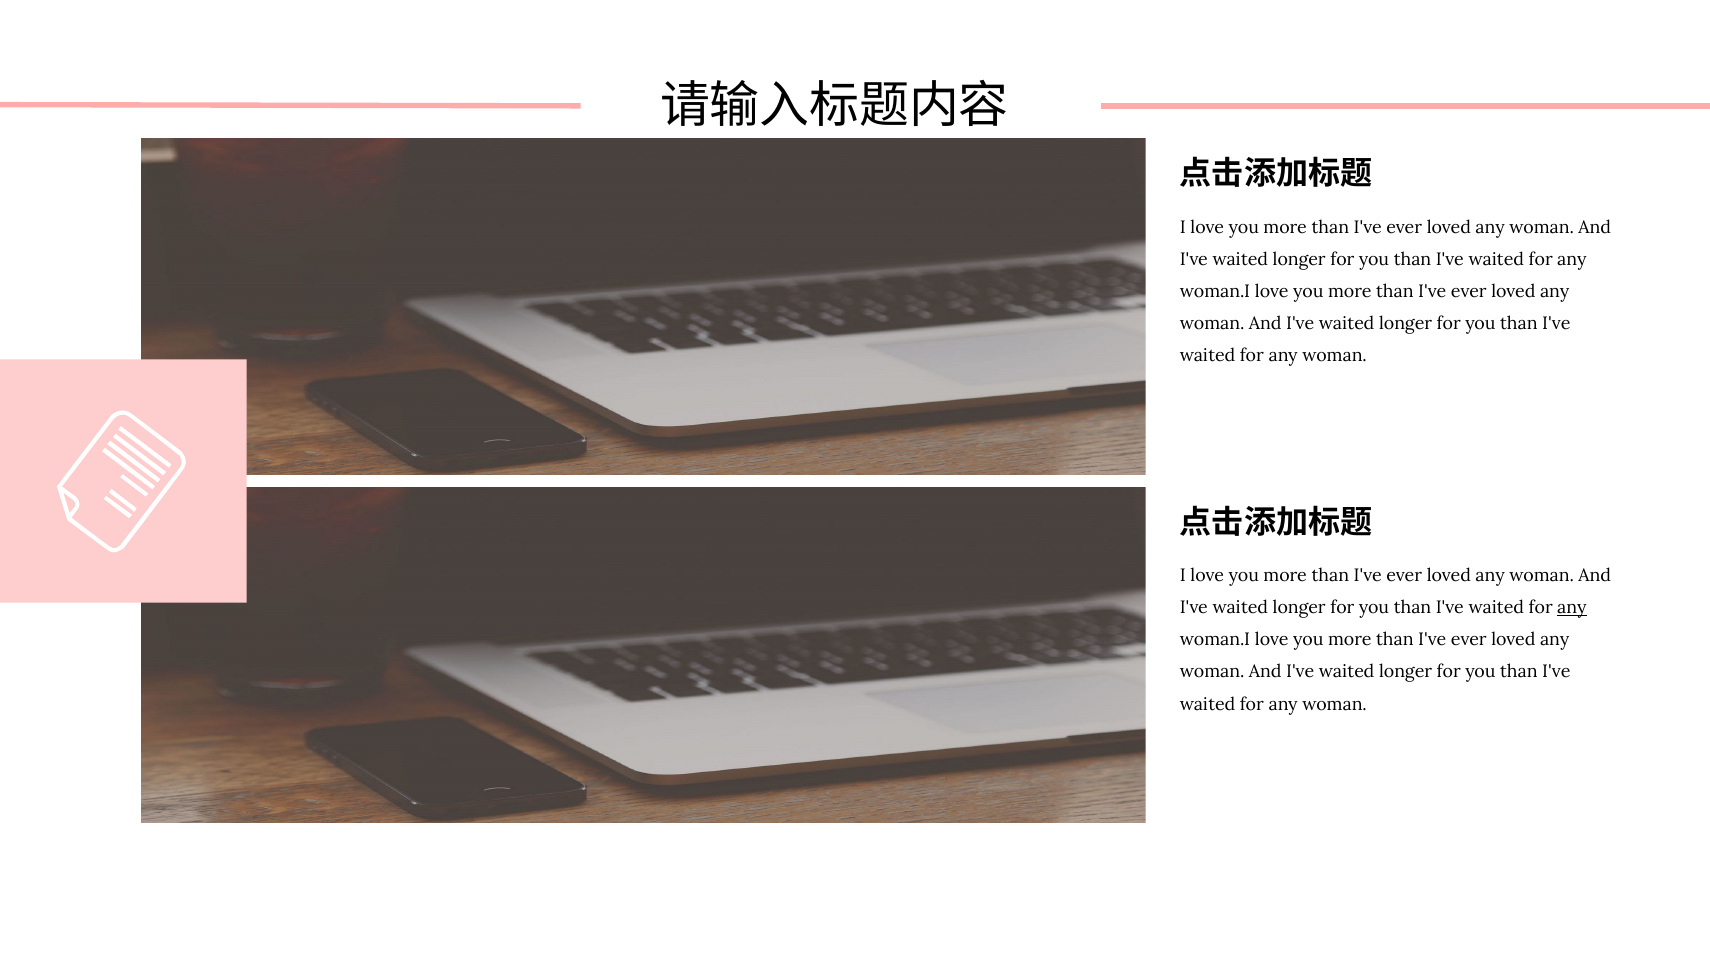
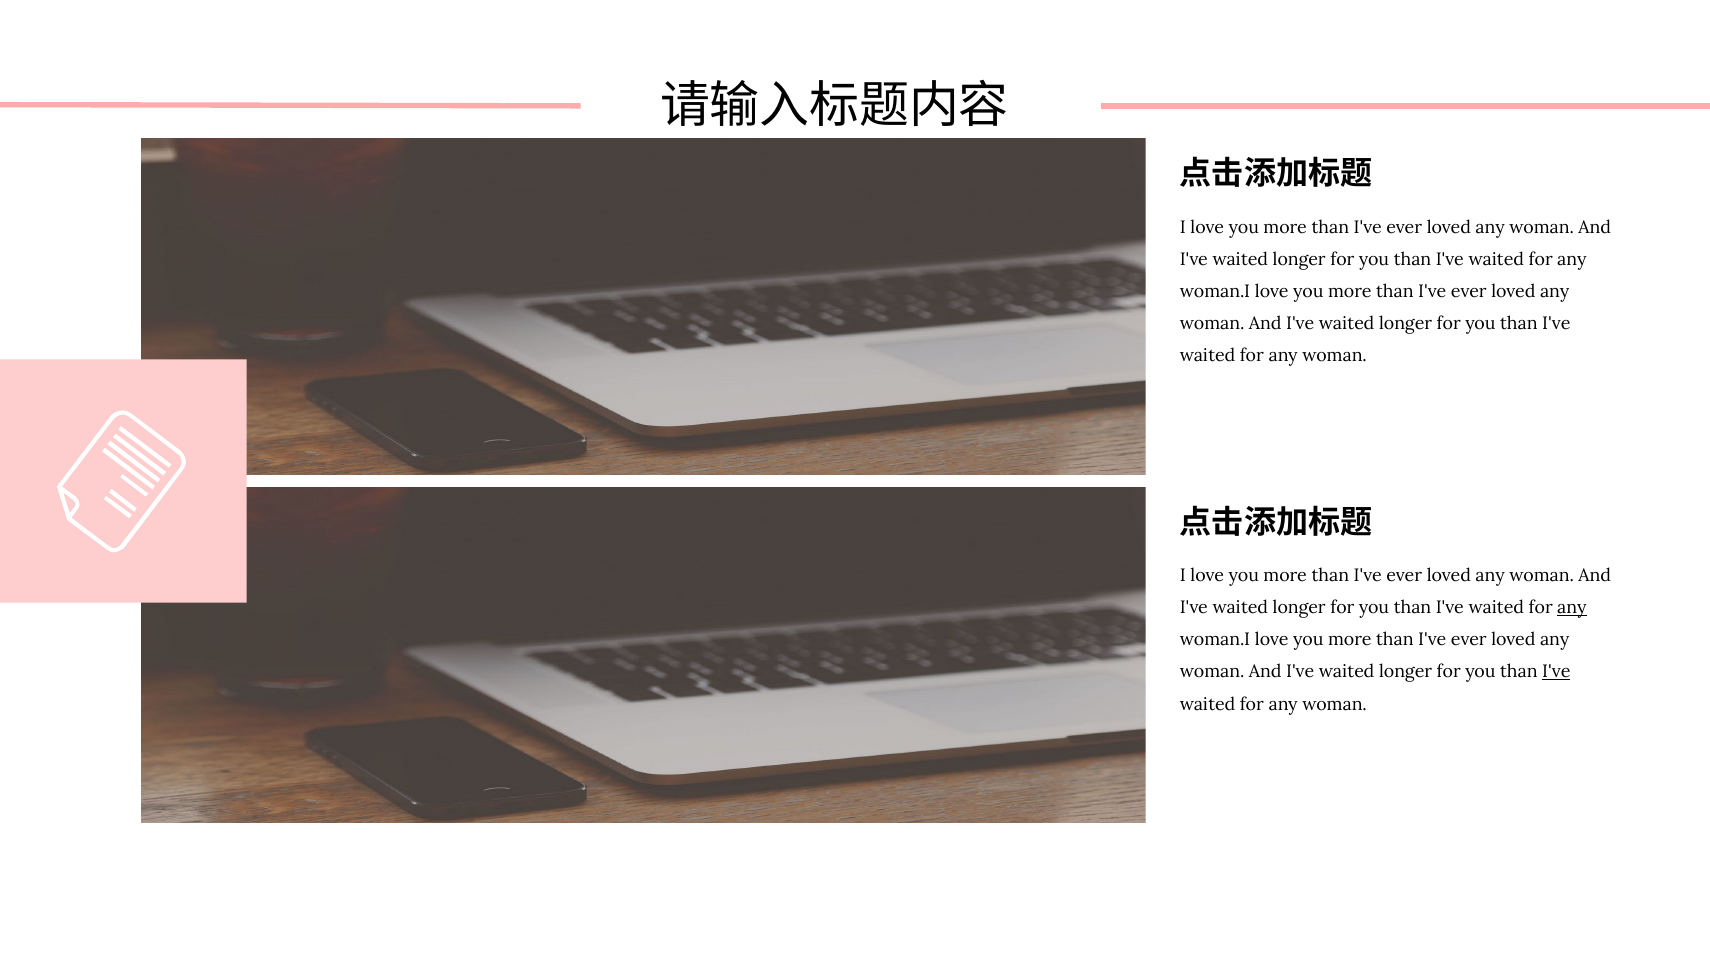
I've at (1556, 672) underline: none -> present
